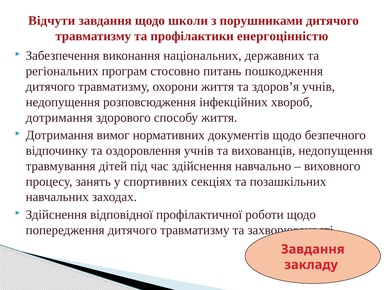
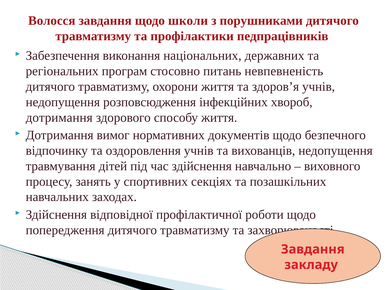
Відчути: Відчути -> Волосся
енергоцінністю: енергоцінністю -> педпрацівників
пошкодження: пошкодження -> невпевненість
